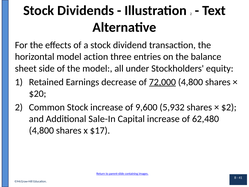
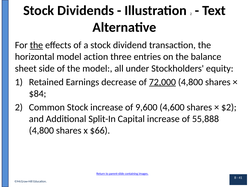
the at (36, 45) underline: none -> present
$20: $20 -> $84
5,932: 5,932 -> 4,600
Sale-In: Sale-In -> Split-In
62,480: 62,480 -> 55,888
$17: $17 -> $66
